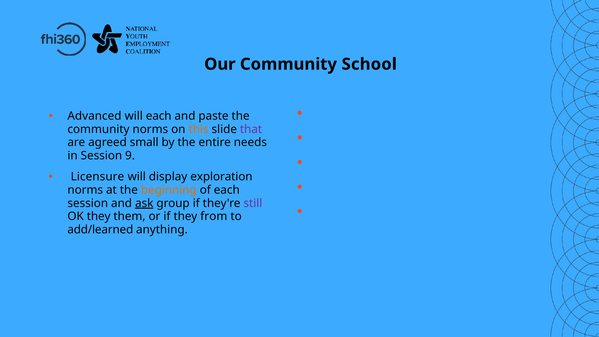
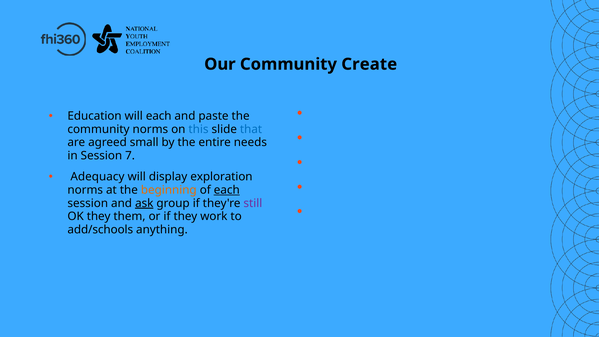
School: School -> Create
Advanced: Advanced -> Education
this colour: orange -> blue
that colour: purple -> blue
9: 9 -> 7
Licensure: Licensure -> Adequacy
each at (227, 190) underline: none -> present
from: from -> work
add/learned: add/learned -> add/schools
